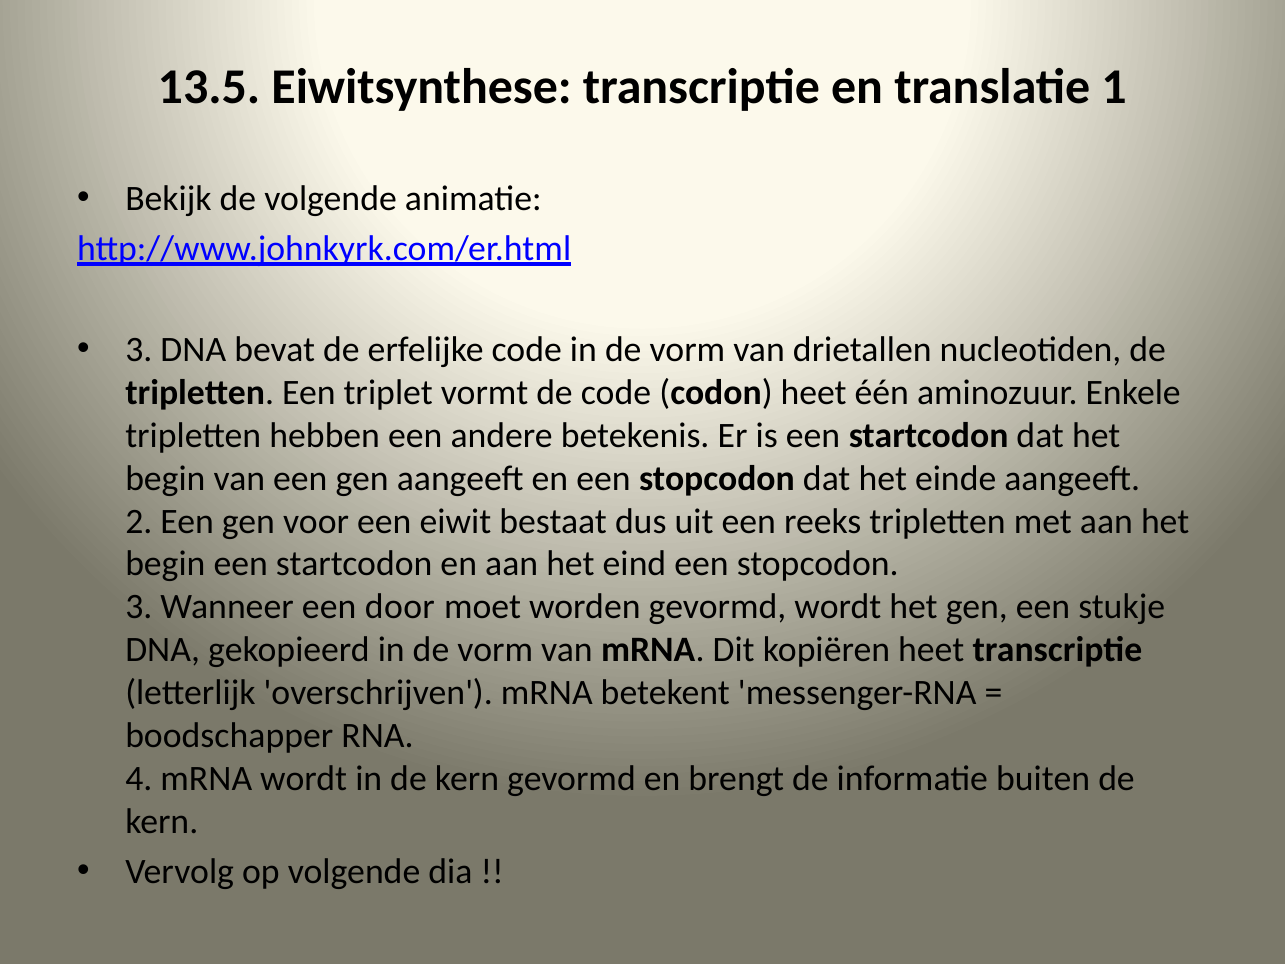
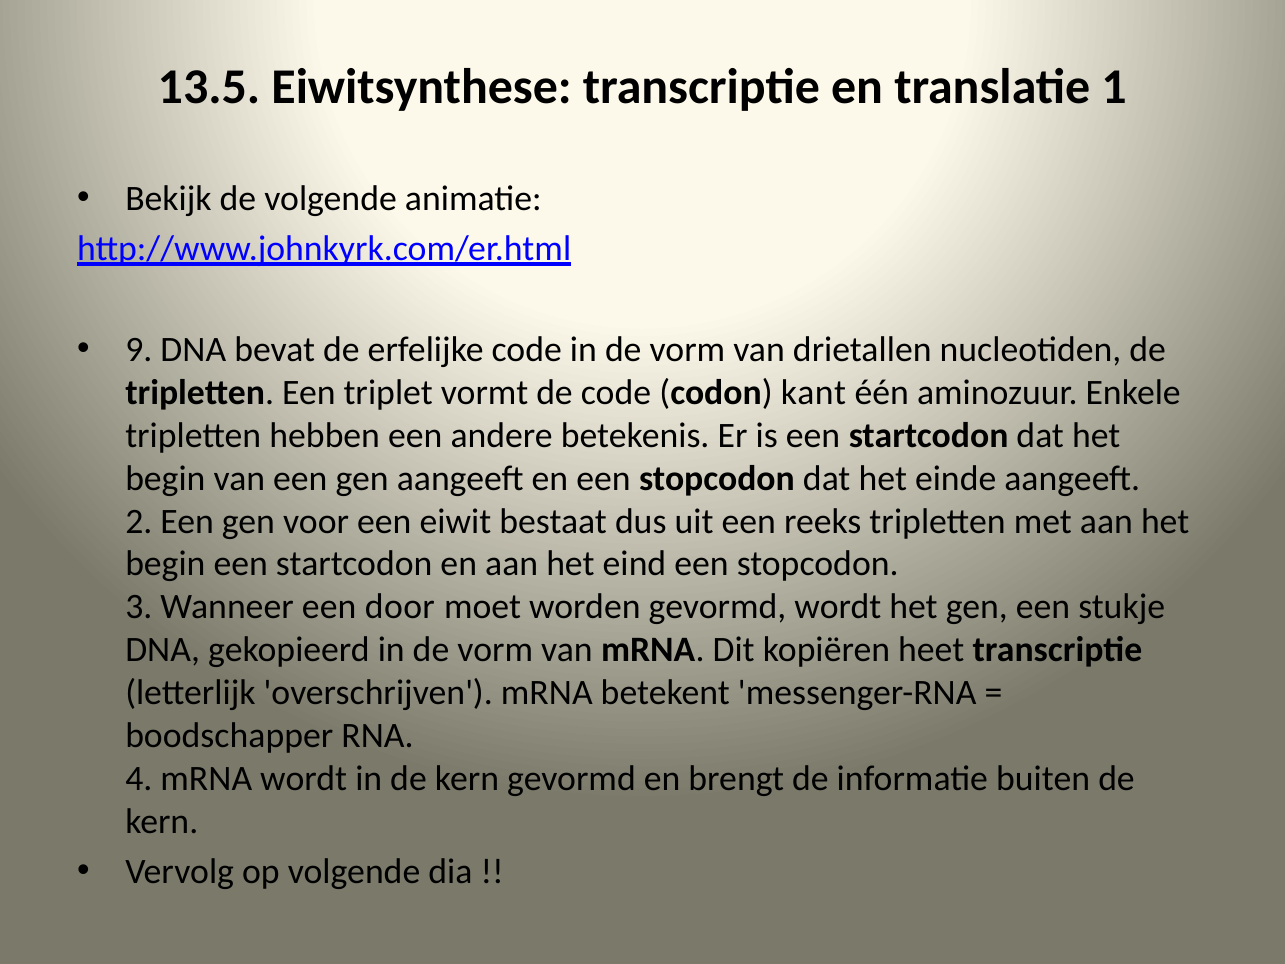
3 at (139, 349): 3 -> 9
codon heet: heet -> kant
